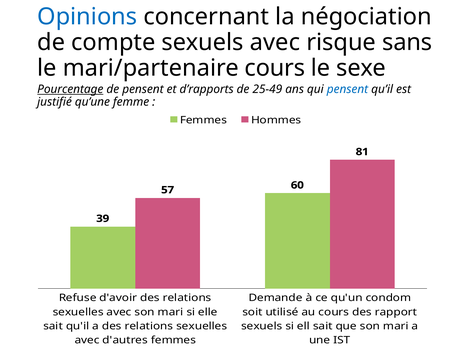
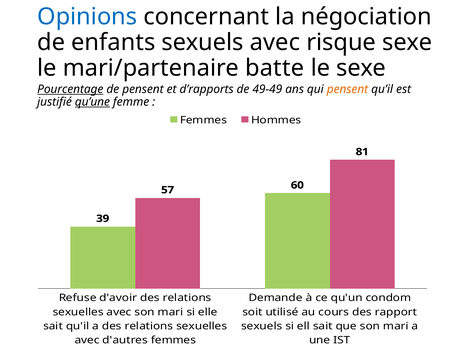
compte: compte -> enfants
risque sans: sans -> sexe
mari/partenaire cours: cours -> batte
25-49: 25-49 -> 49-49
pensent at (347, 89) colour: blue -> orange
qu’une underline: none -> present
